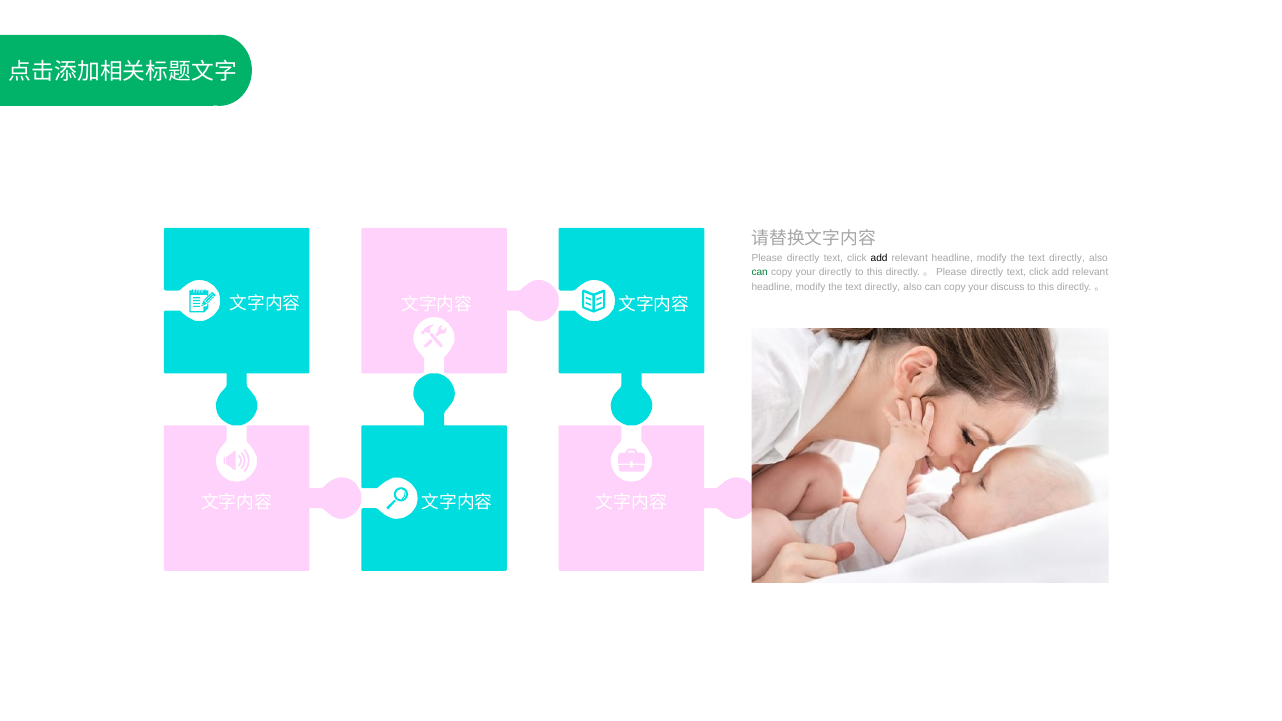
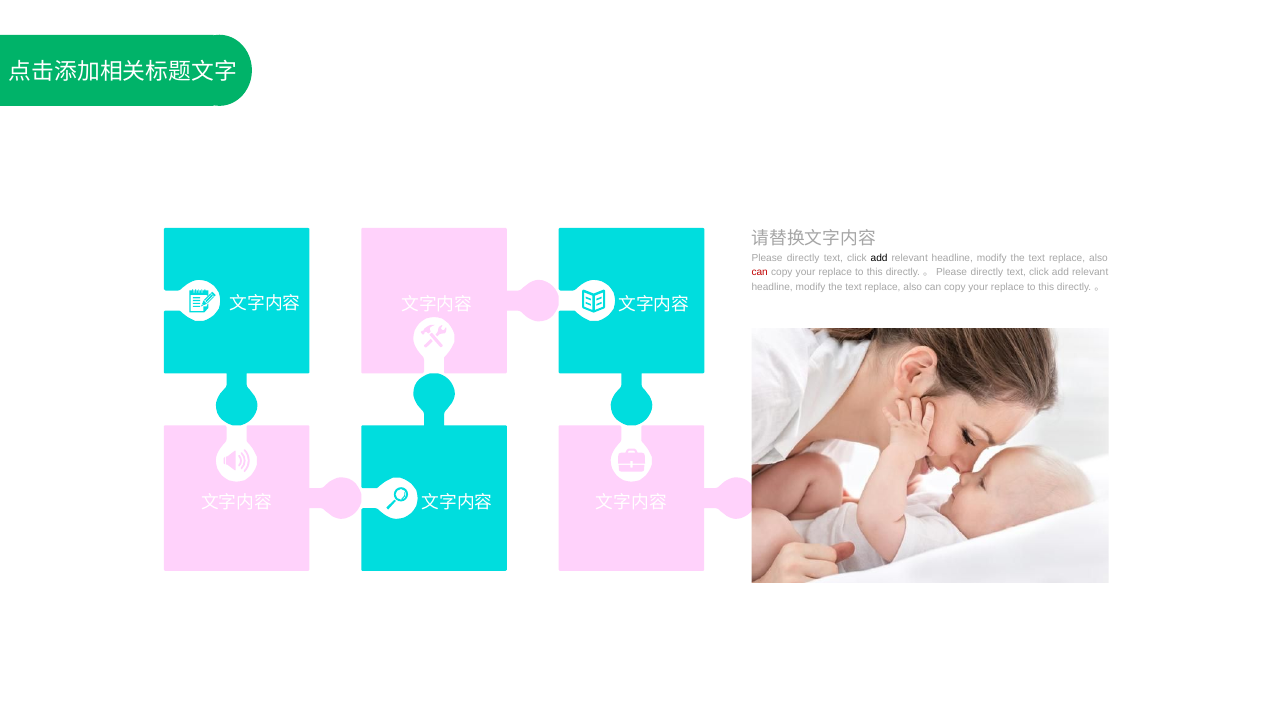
directly at (1067, 258): directly -> replace
can at (760, 273) colour: green -> red
directly at (835, 273): directly -> replace
directly at (882, 287): directly -> replace
discuss at (1008, 287): discuss -> replace
